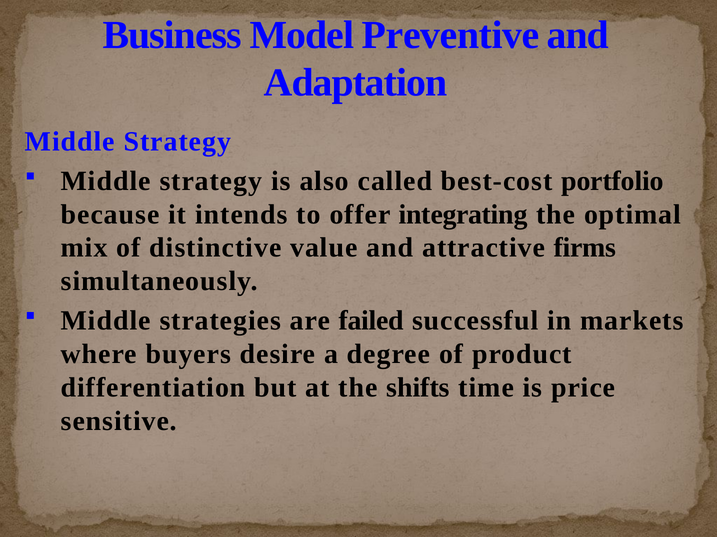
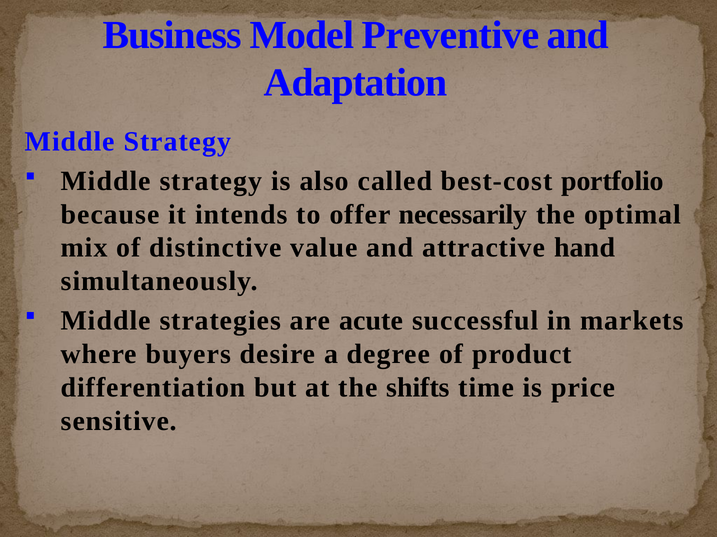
integrating: integrating -> necessarily
firms: firms -> hand
failed: failed -> acute
